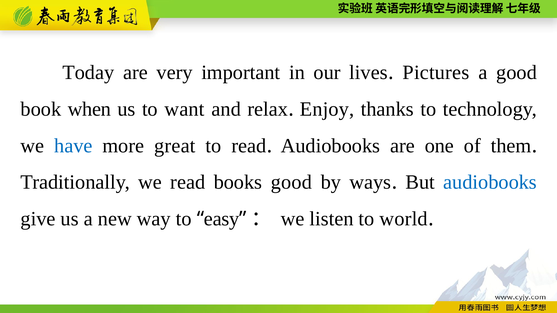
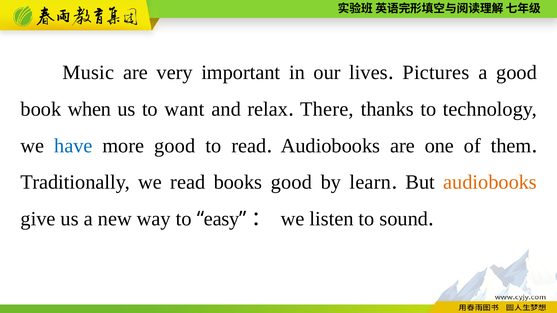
Today: Today -> Music
Enjoy: Enjoy -> There
more great: great -> good
ways: ways -> learn
audiobooks at (490, 182) colour: blue -> orange
world: world -> sound
